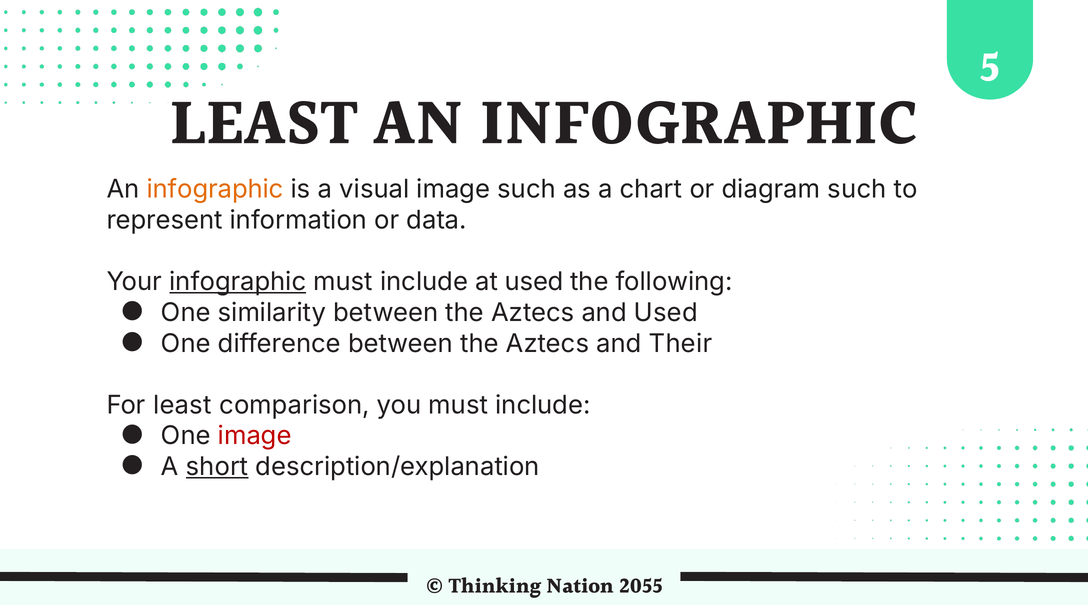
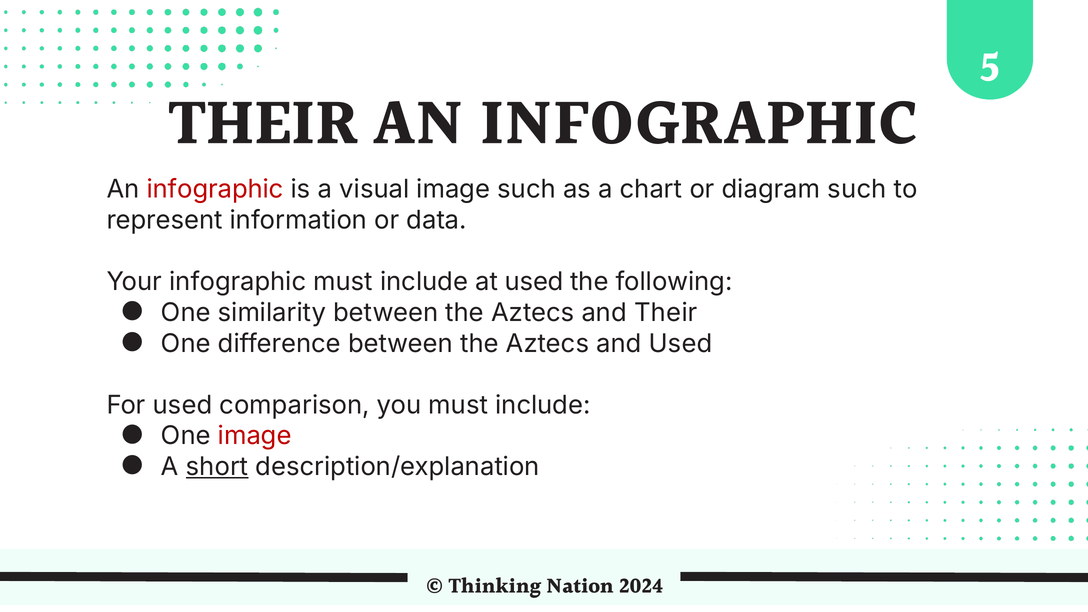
LEAST at (264, 125): LEAST -> THEIR
infographic at (215, 189) colour: orange -> red
infographic at (238, 282) underline: present -> none
and Used: Used -> Their
and Their: Their -> Used
For least: least -> used
2055: 2055 -> 2024
